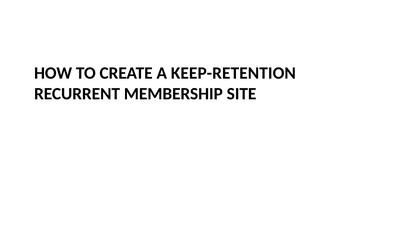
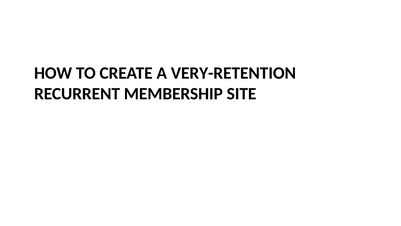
KEEP-RETENTION: KEEP-RETENTION -> VERY-RETENTION
